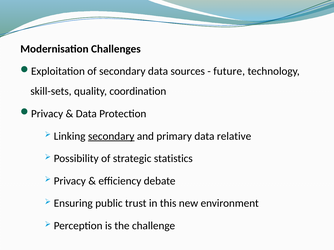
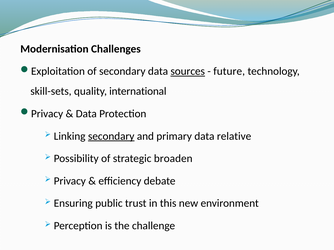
sources underline: none -> present
coordination: coordination -> international
statistics: statistics -> broaden
